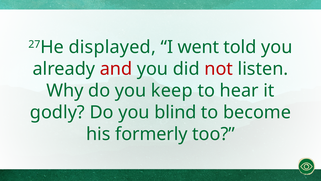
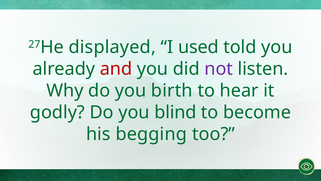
went: went -> used
not colour: red -> purple
keep: keep -> birth
formerly: formerly -> begging
